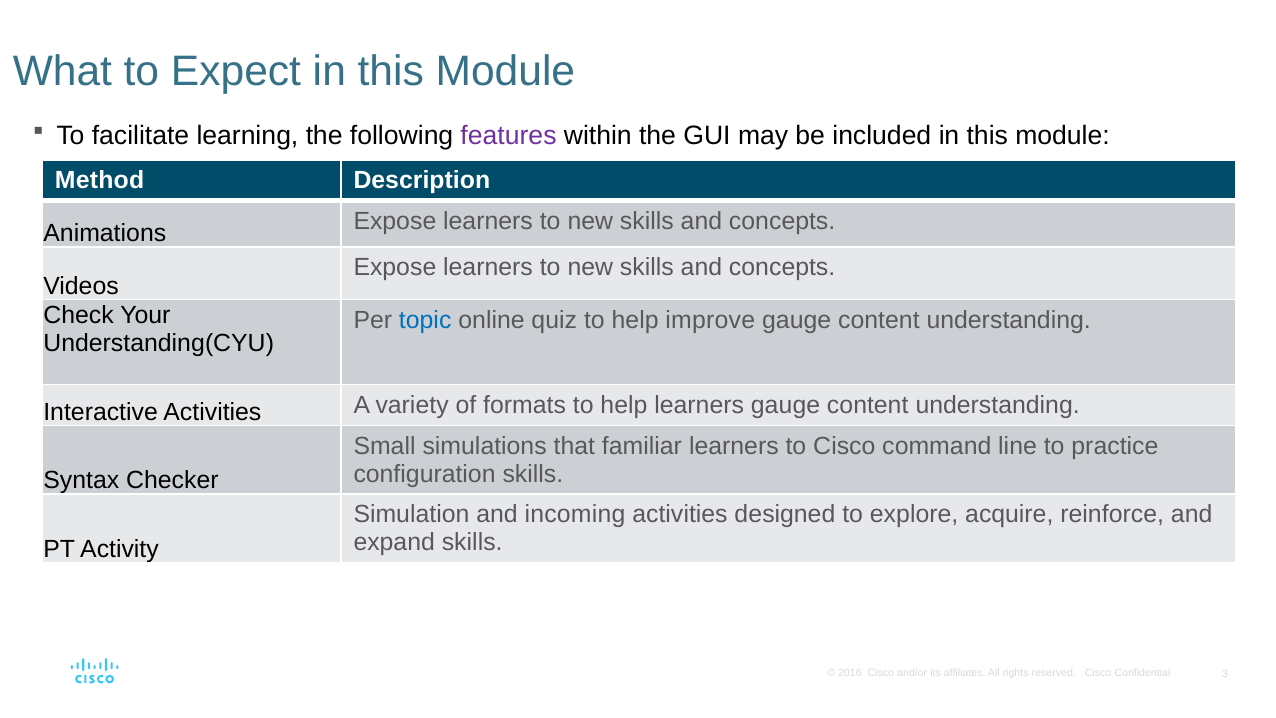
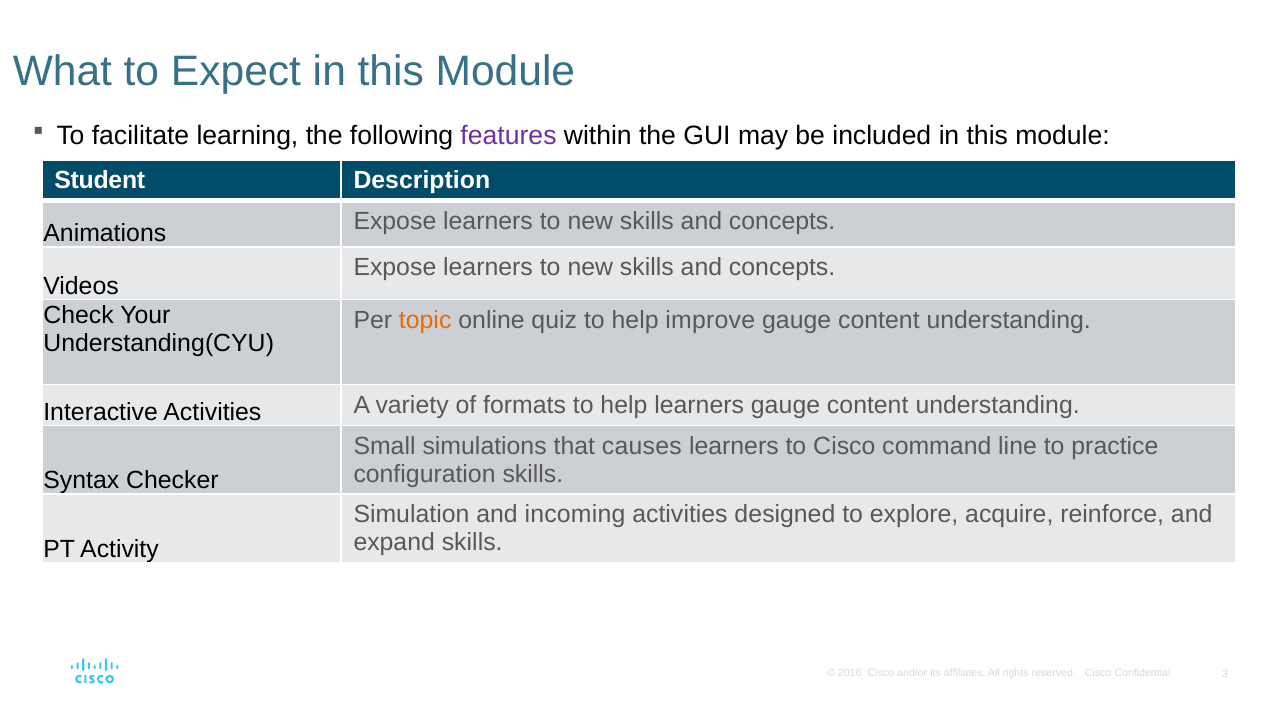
Method: Method -> Student
topic colour: blue -> orange
familiar: familiar -> causes
